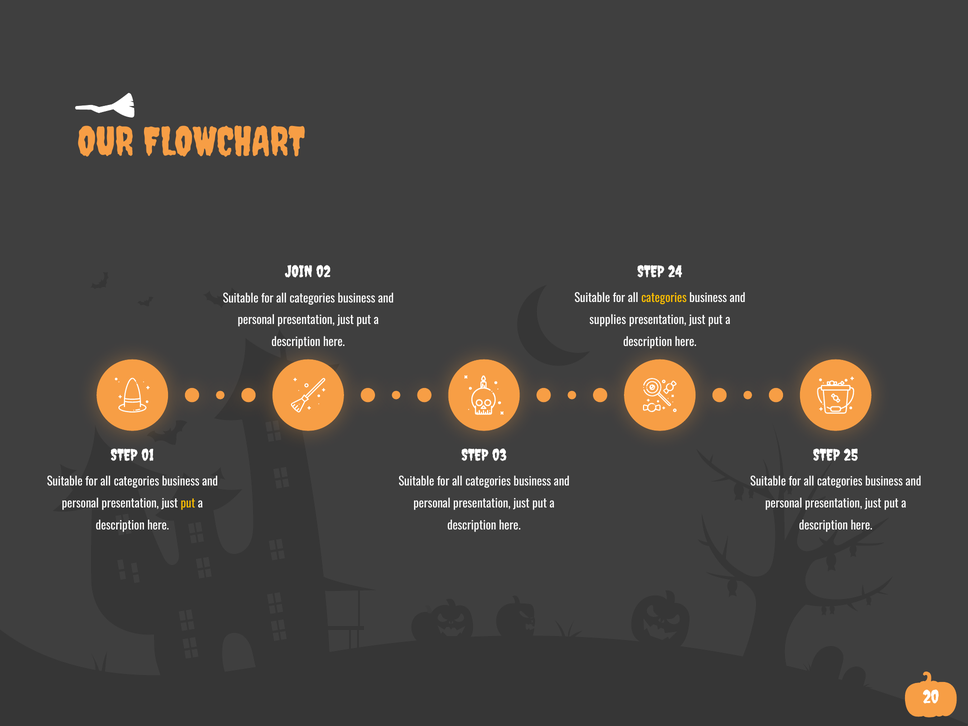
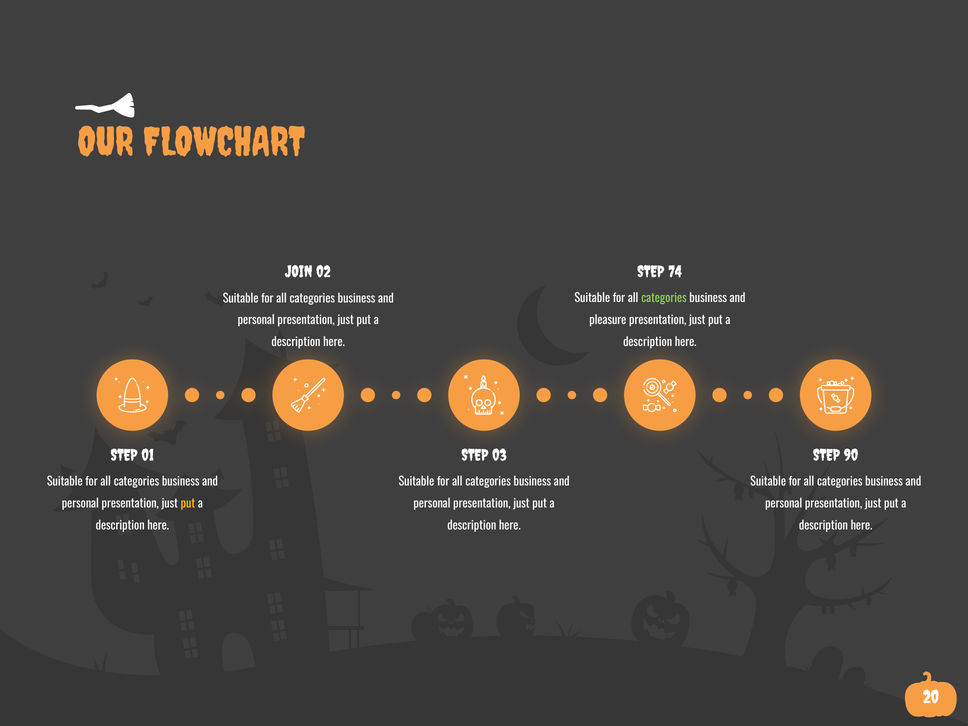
24: 24 -> 74
categories at (664, 298) colour: yellow -> light green
supplies: supplies -> pleasure
25: 25 -> 90
